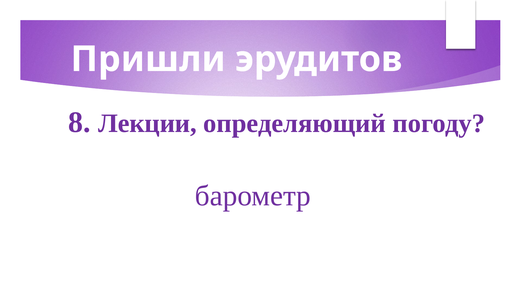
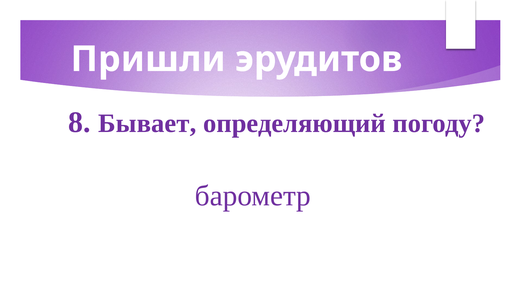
Лекции: Лекции -> Бывает
